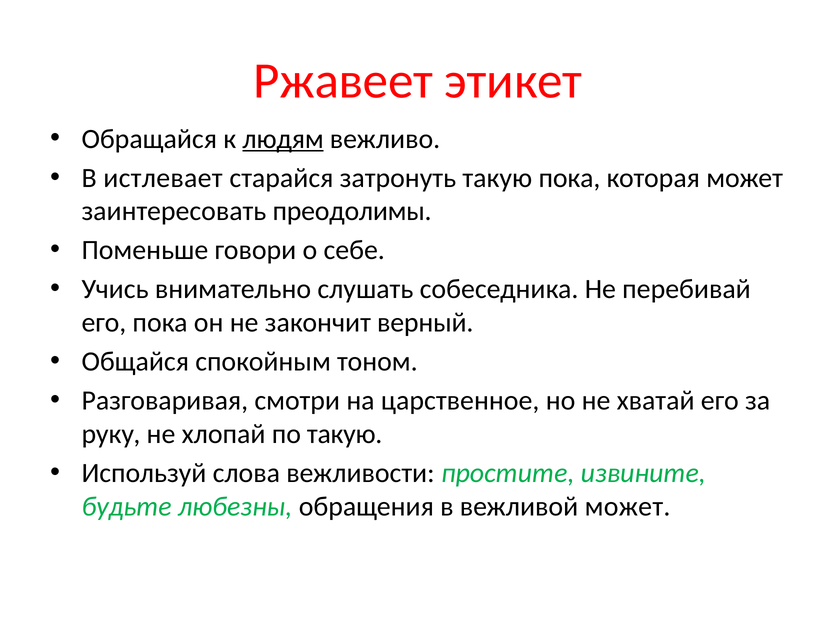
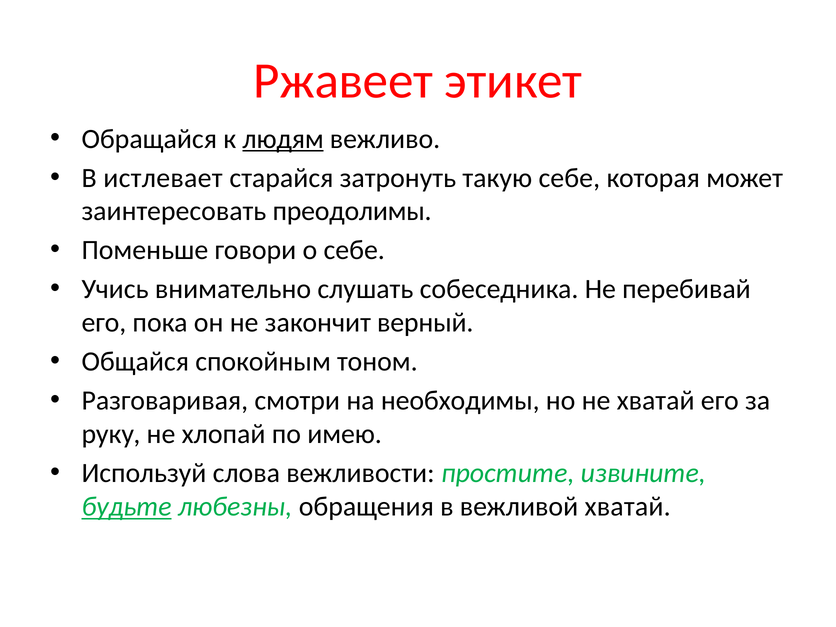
такую пока: пока -> себе
царственное: царственное -> необходимы
по такую: такую -> имею
будьте underline: none -> present
вежливой может: может -> хватай
